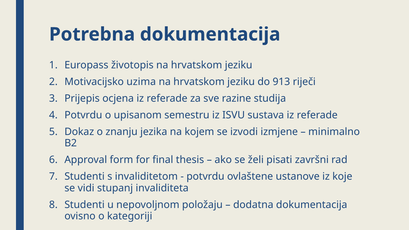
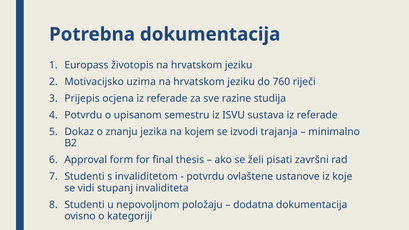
913: 913 -> 760
izmjene: izmjene -> trajanja
